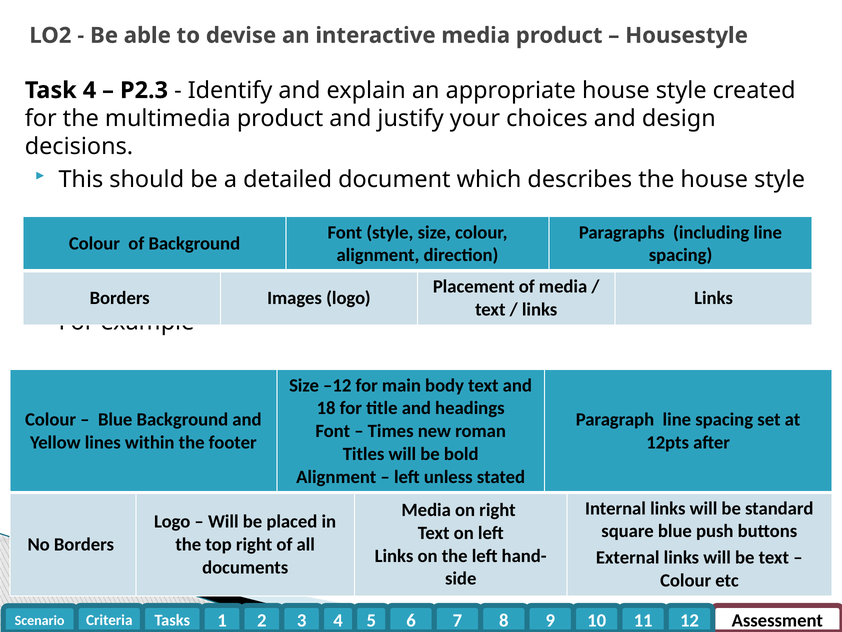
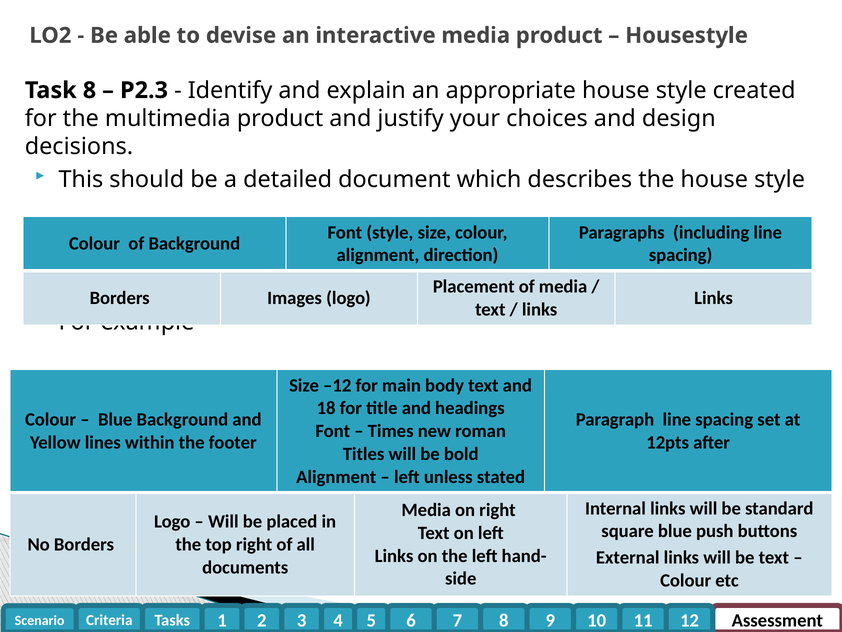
Task 4: 4 -> 8
